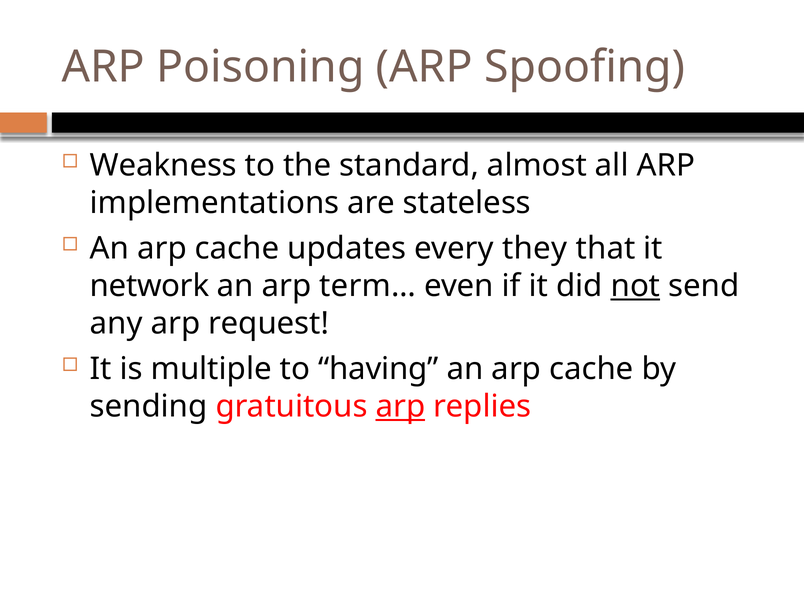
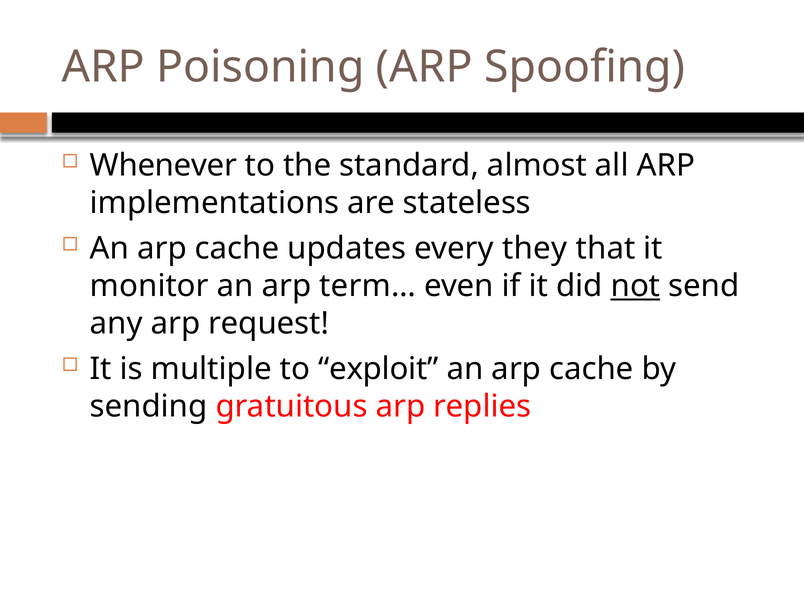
Weakness: Weakness -> Whenever
network: network -> monitor
having: having -> exploit
arp at (401, 406) underline: present -> none
